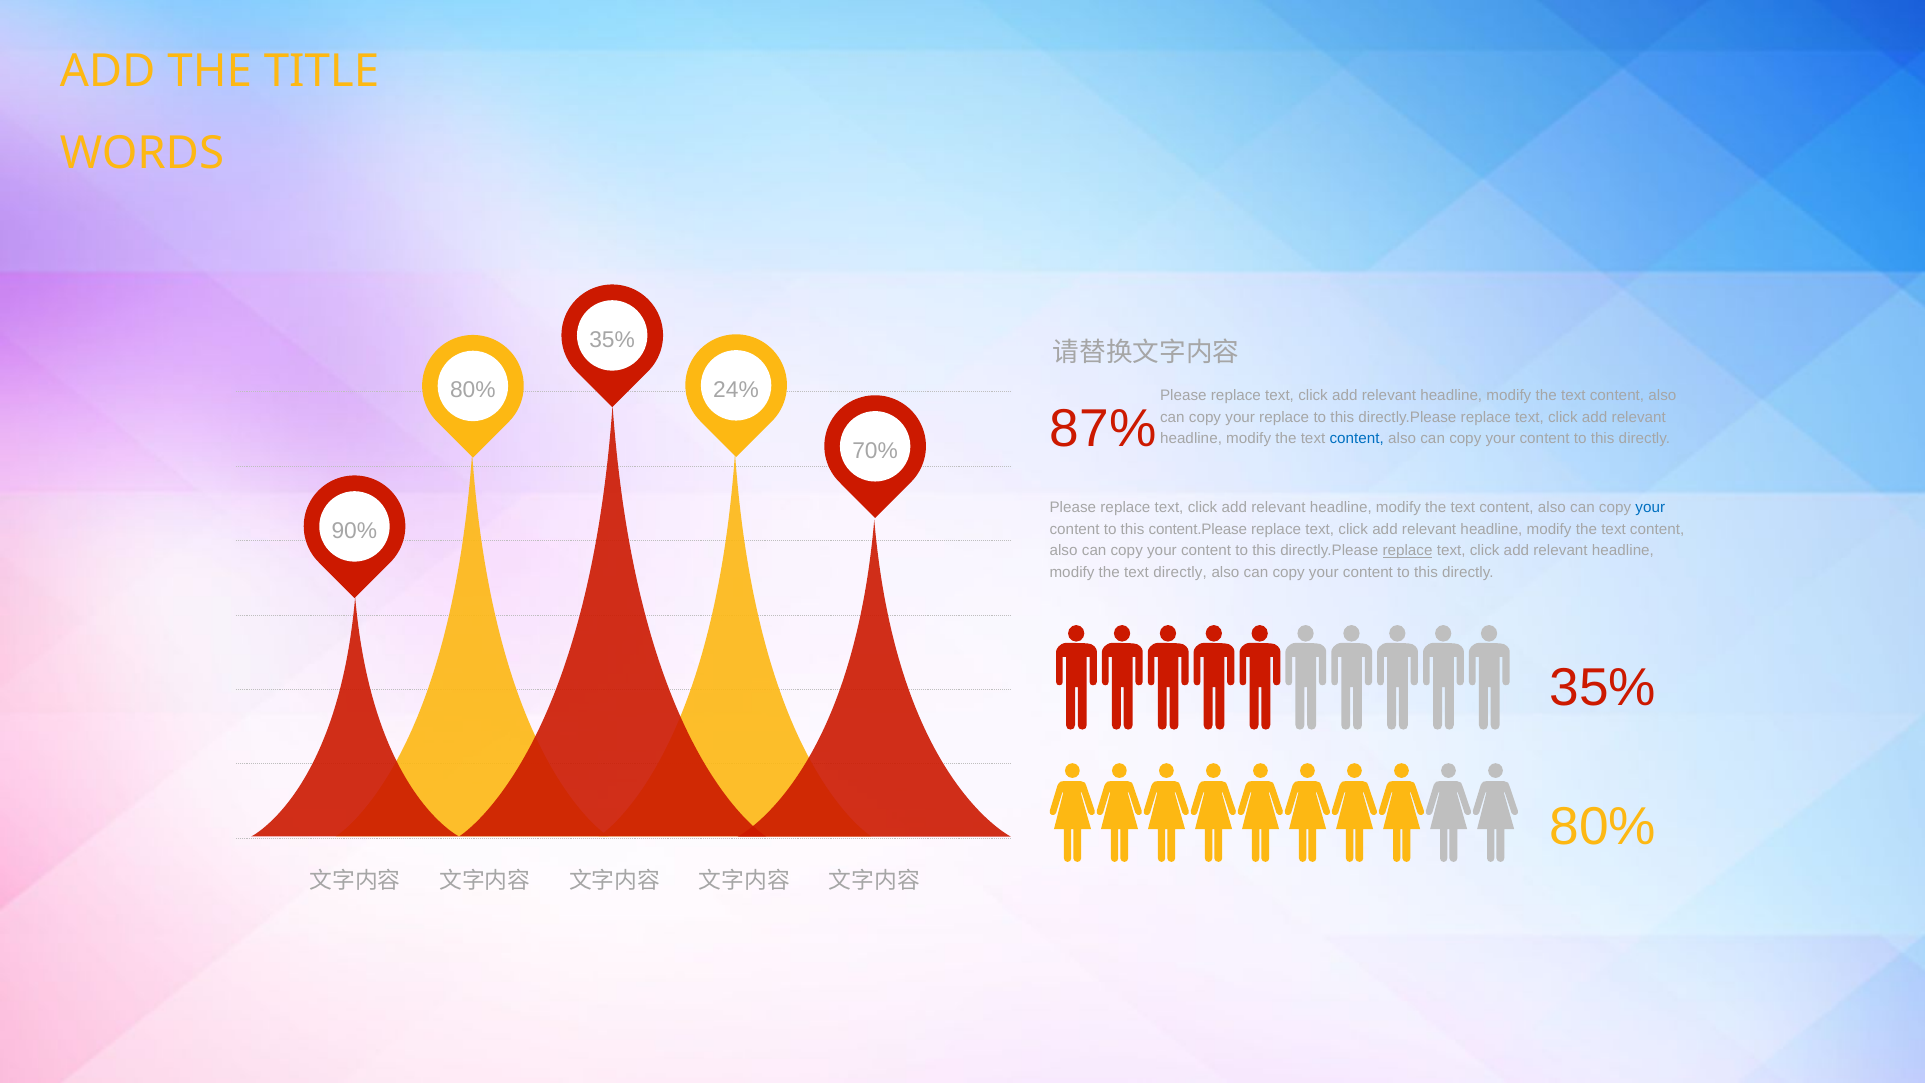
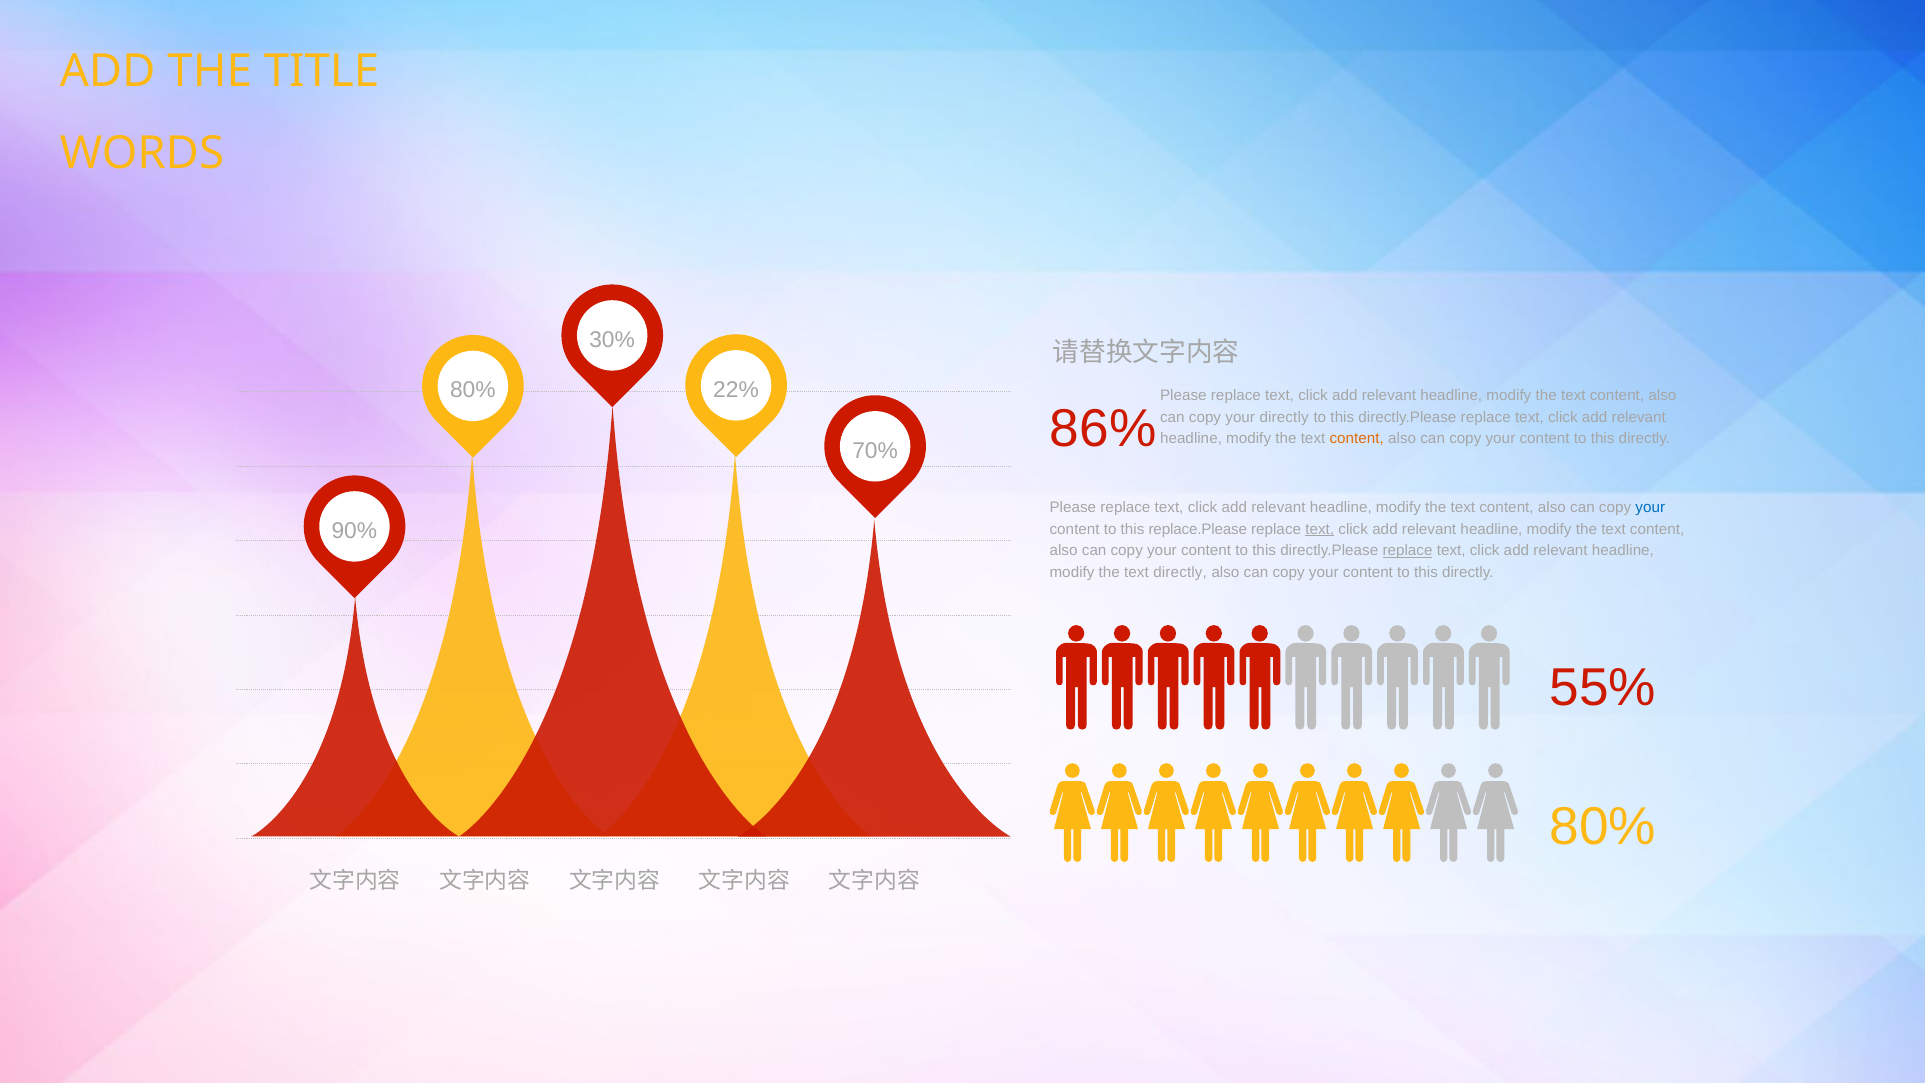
35% at (612, 340): 35% -> 30%
24%: 24% -> 22%
87%: 87% -> 86%
your replace: replace -> directly
content at (1357, 439) colour: blue -> orange
content.Please: content.Please -> replace.Please
text at (1320, 529) underline: none -> present
35% at (1603, 687): 35% -> 55%
